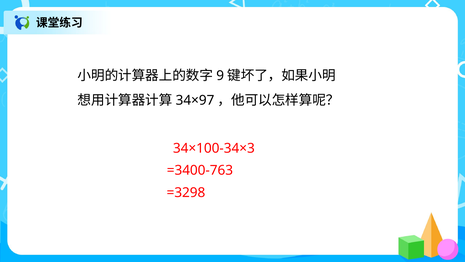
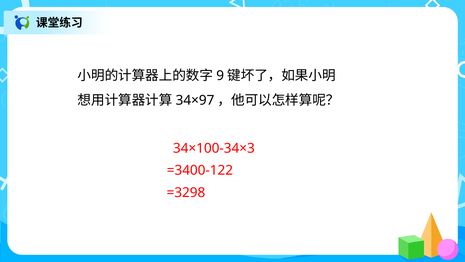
=3400-763: =3400-763 -> =3400-122
